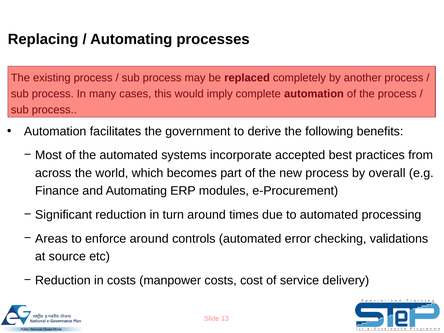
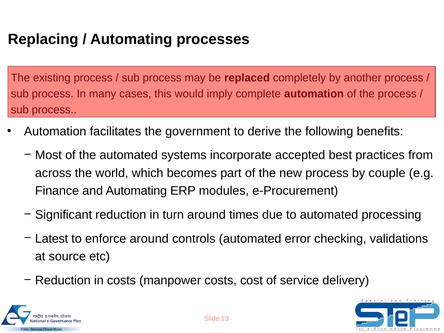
overall: overall -> couple
Areas: Areas -> Latest
